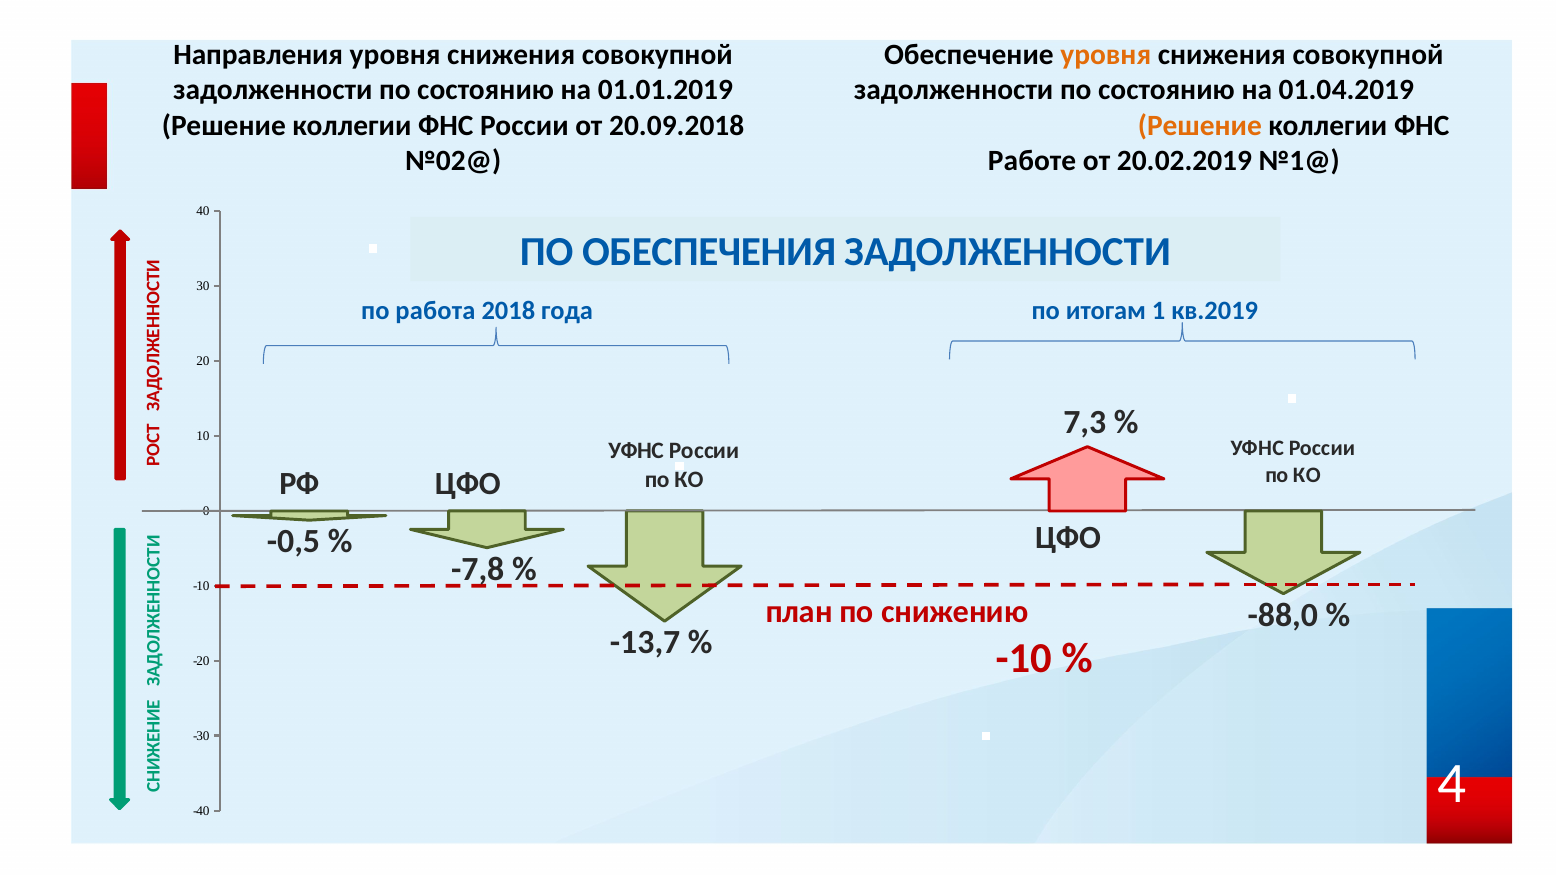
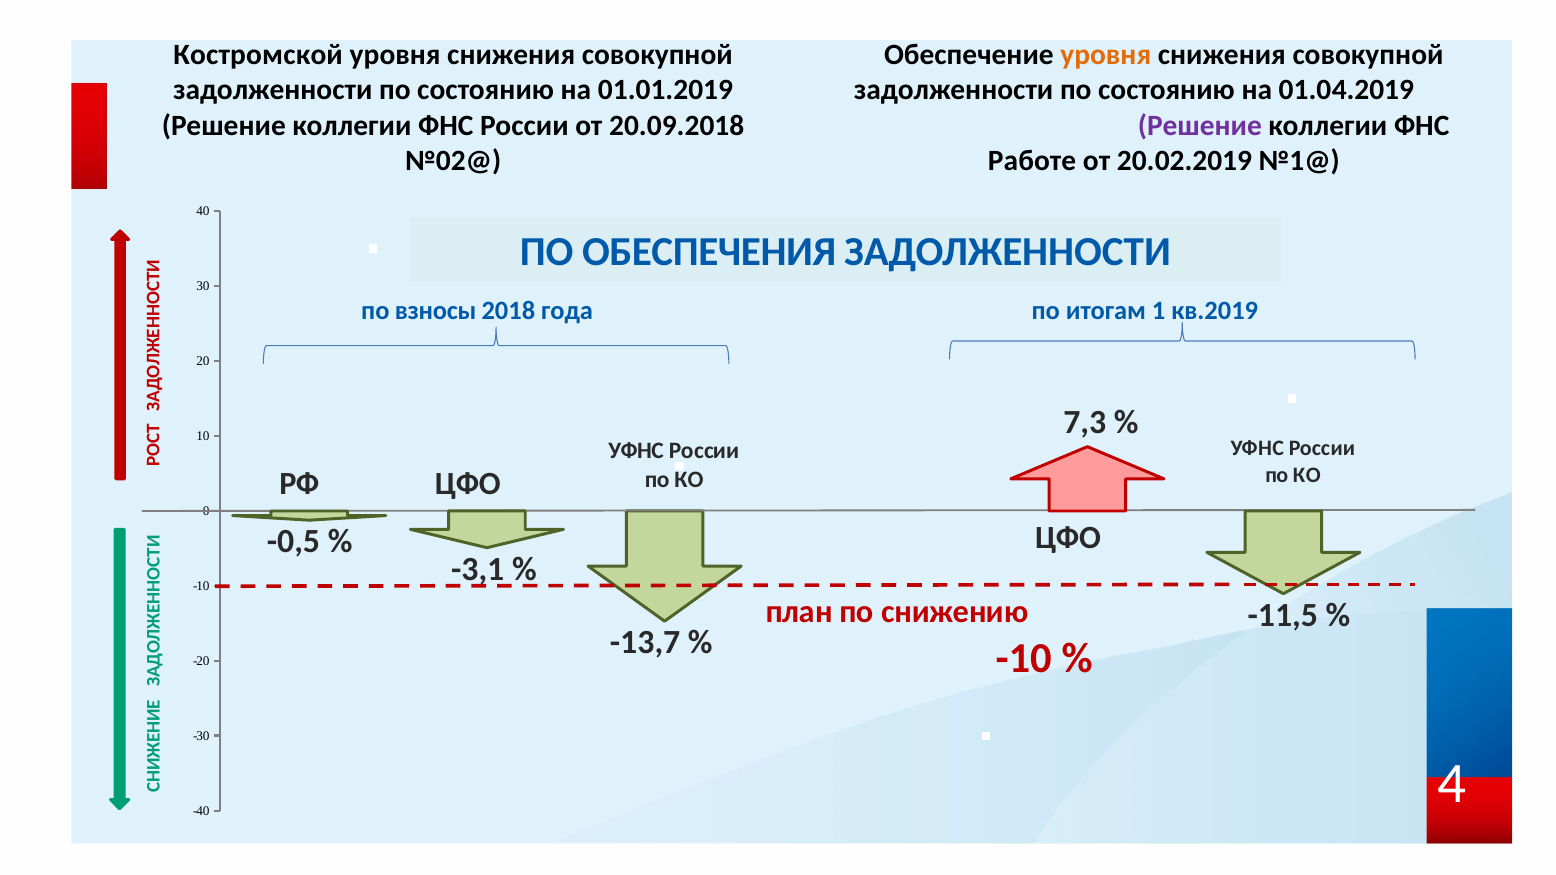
Направления: Направления -> Костромской
Решение at (1200, 126) colour: orange -> purple
работа: работа -> взносы
-7,8: -7,8 -> -3,1
-88,0: -88,0 -> -11,5
